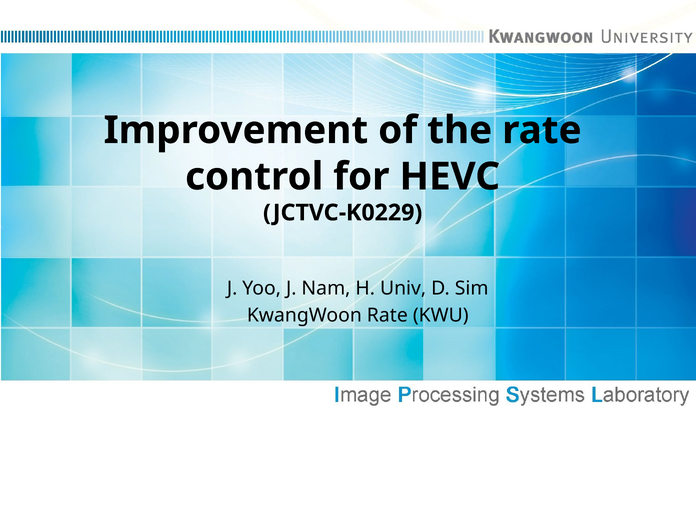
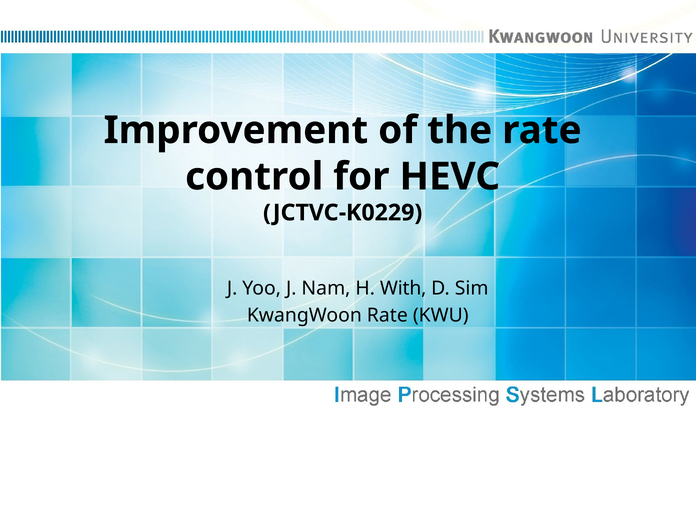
Univ: Univ -> With
